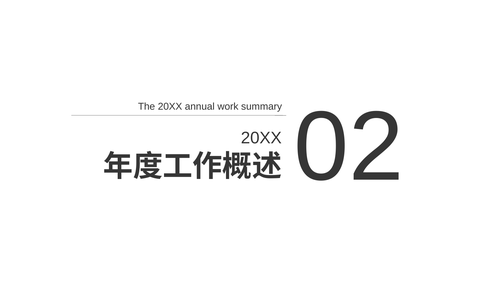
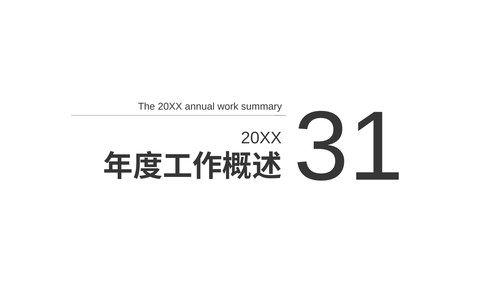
02: 02 -> 31
